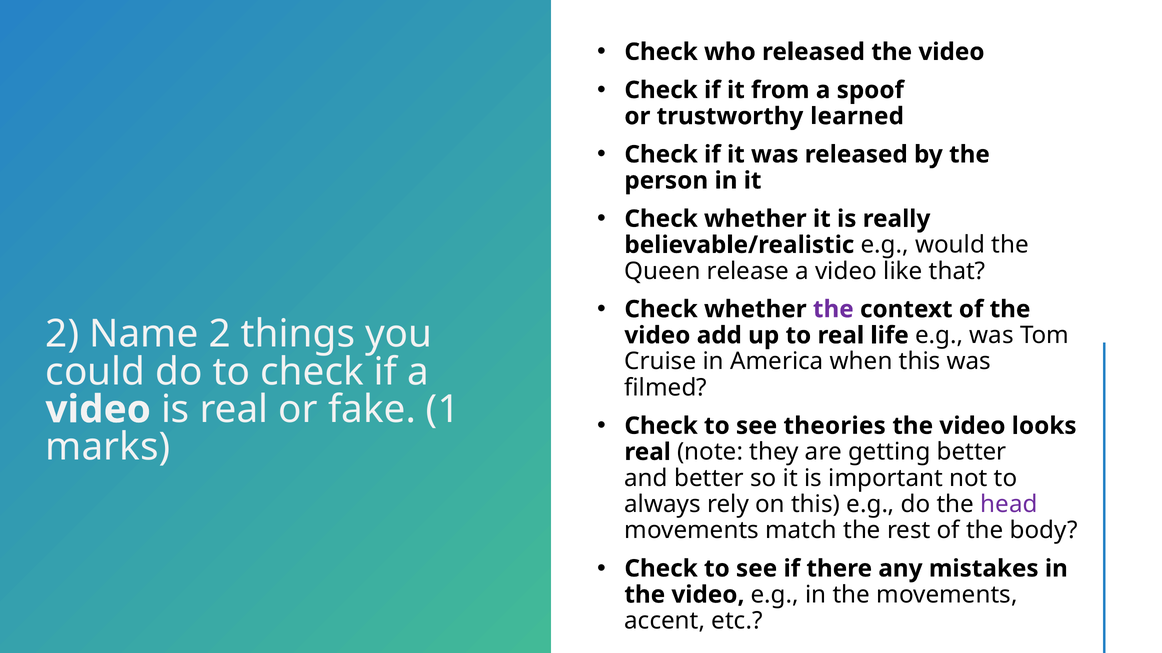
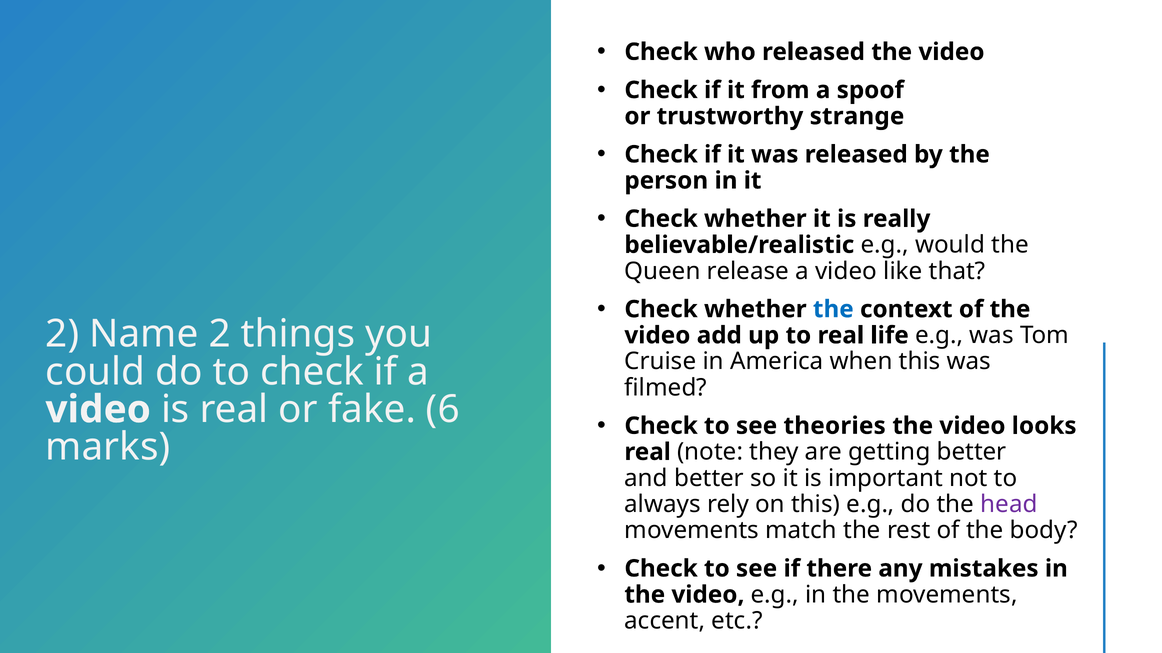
learned: learned -> strange
the at (833, 310) colour: purple -> blue
1: 1 -> 6
